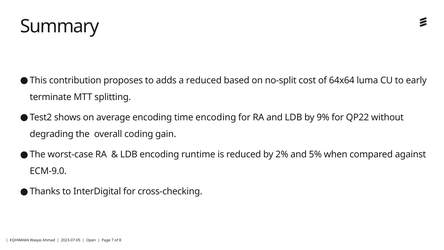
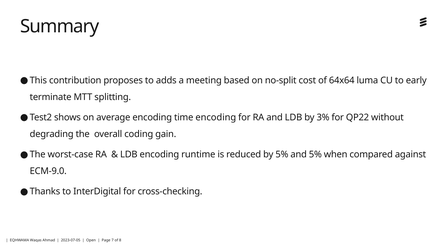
a reduced: reduced -> meeting
9%: 9% -> 3%
by 2%: 2% -> 5%
